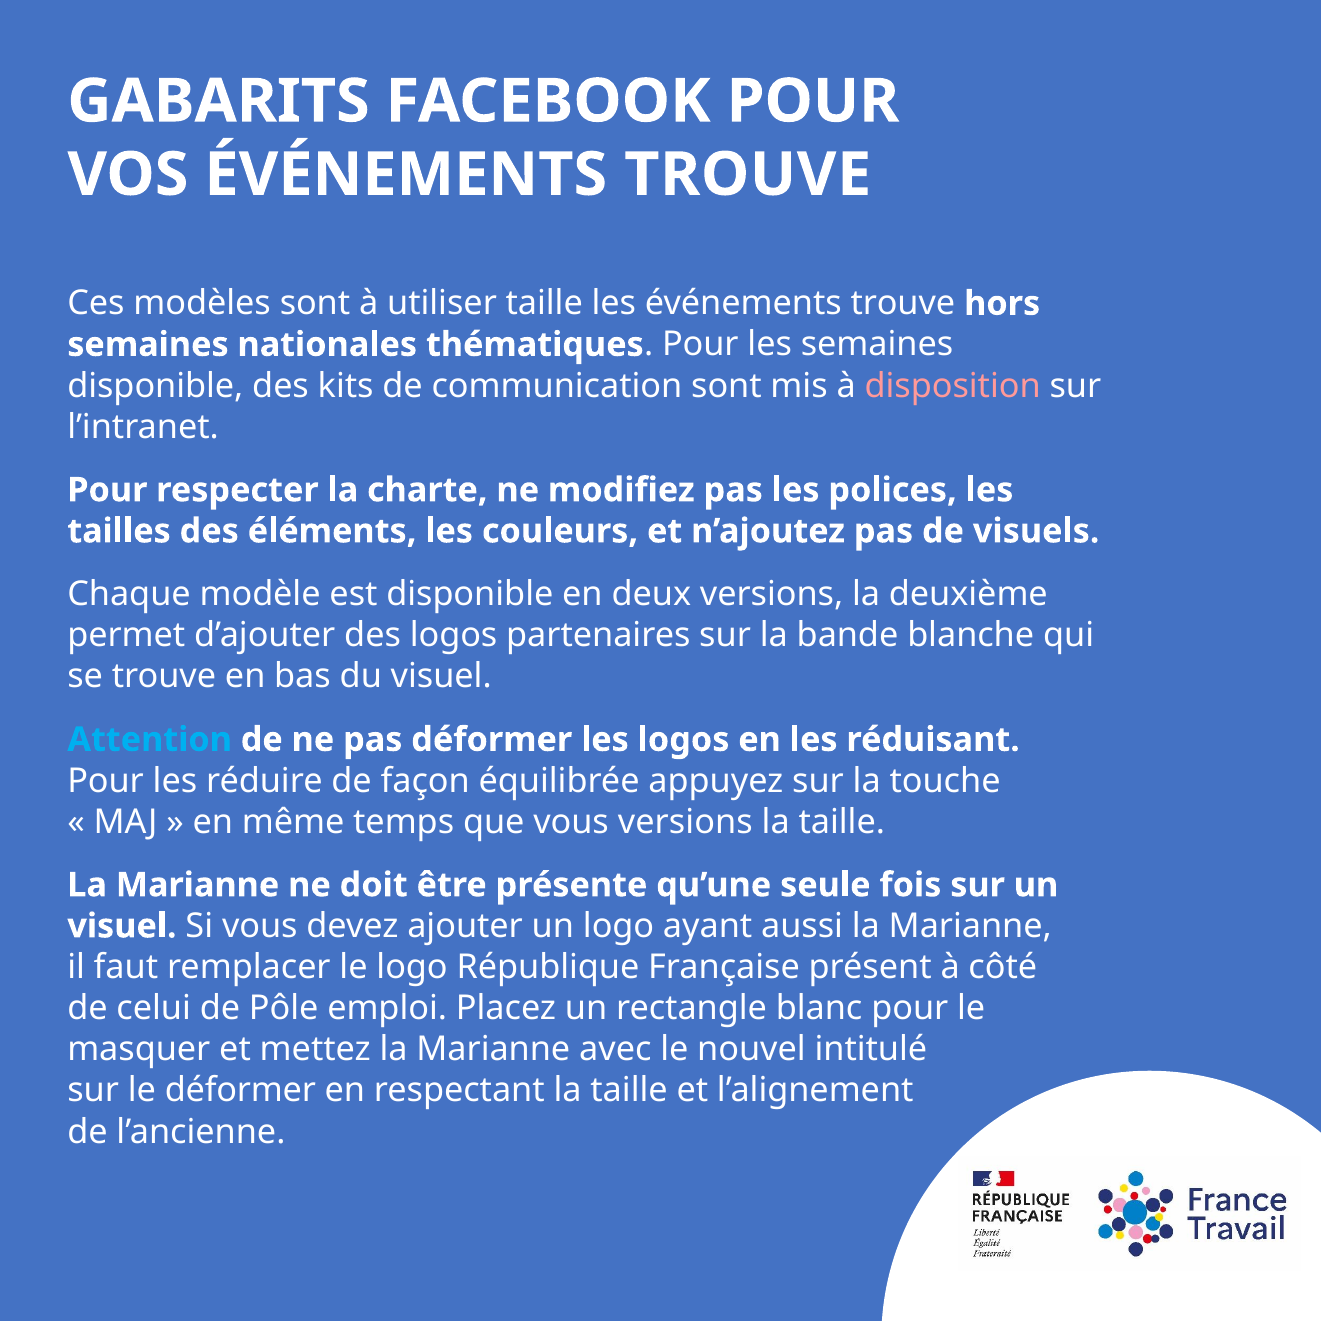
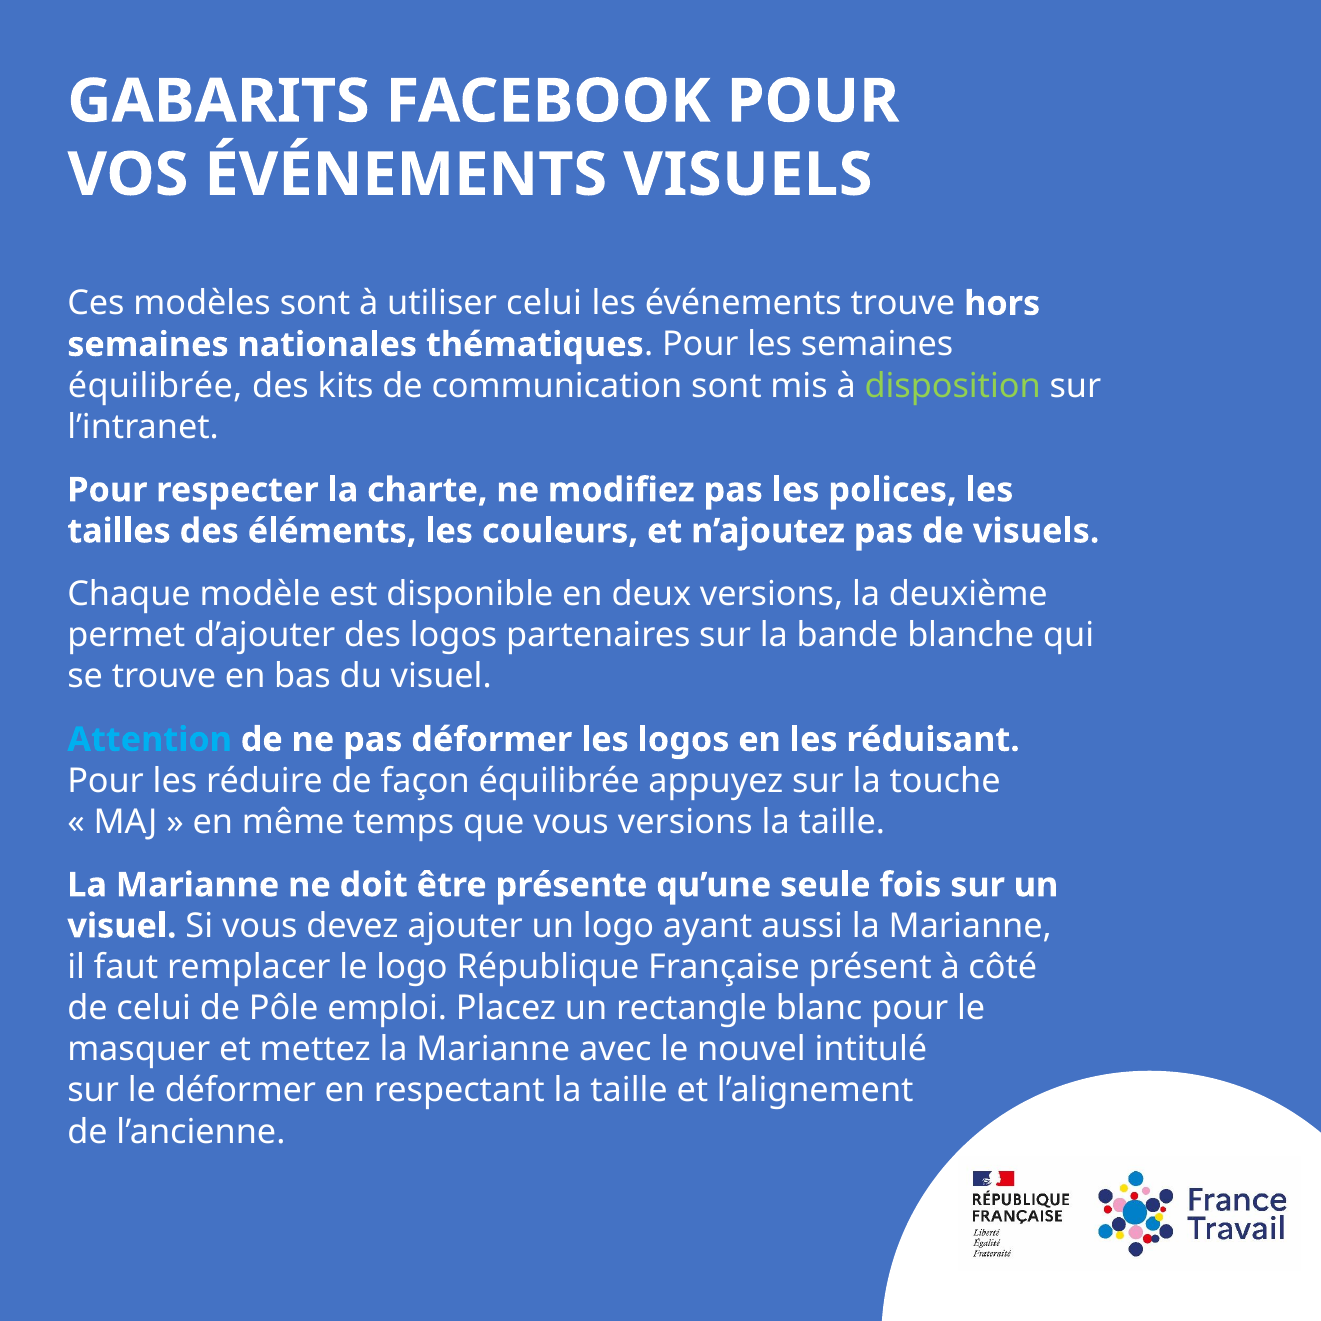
VOS ÉVÉNEMENTS TROUVE: TROUVE -> VISUELS
utiliser taille: taille -> celui
disponible at (155, 386): disponible -> équilibrée
disposition colour: pink -> light green
